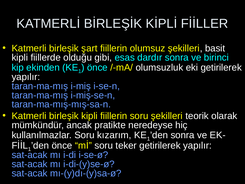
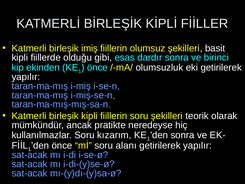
şart: şart -> imiş
teker: teker -> alanı
